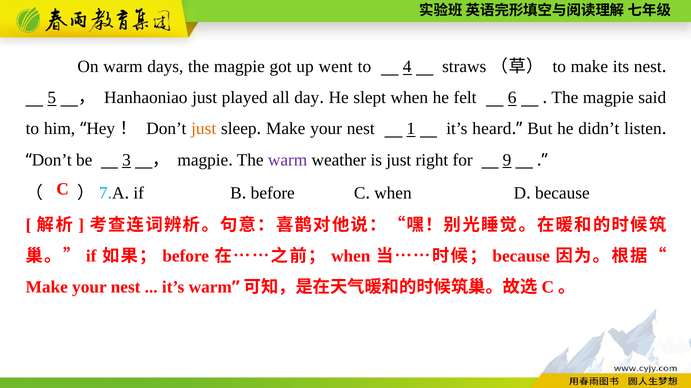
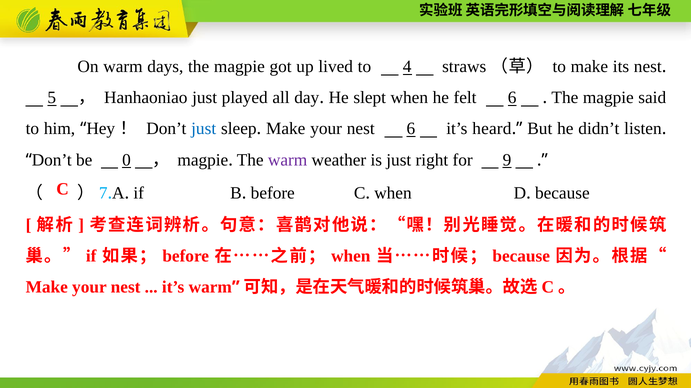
went: went -> lived
just at (204, 129) colour: orange -> blue
nest 1: 1 -> 6
3: 3 -> 0
